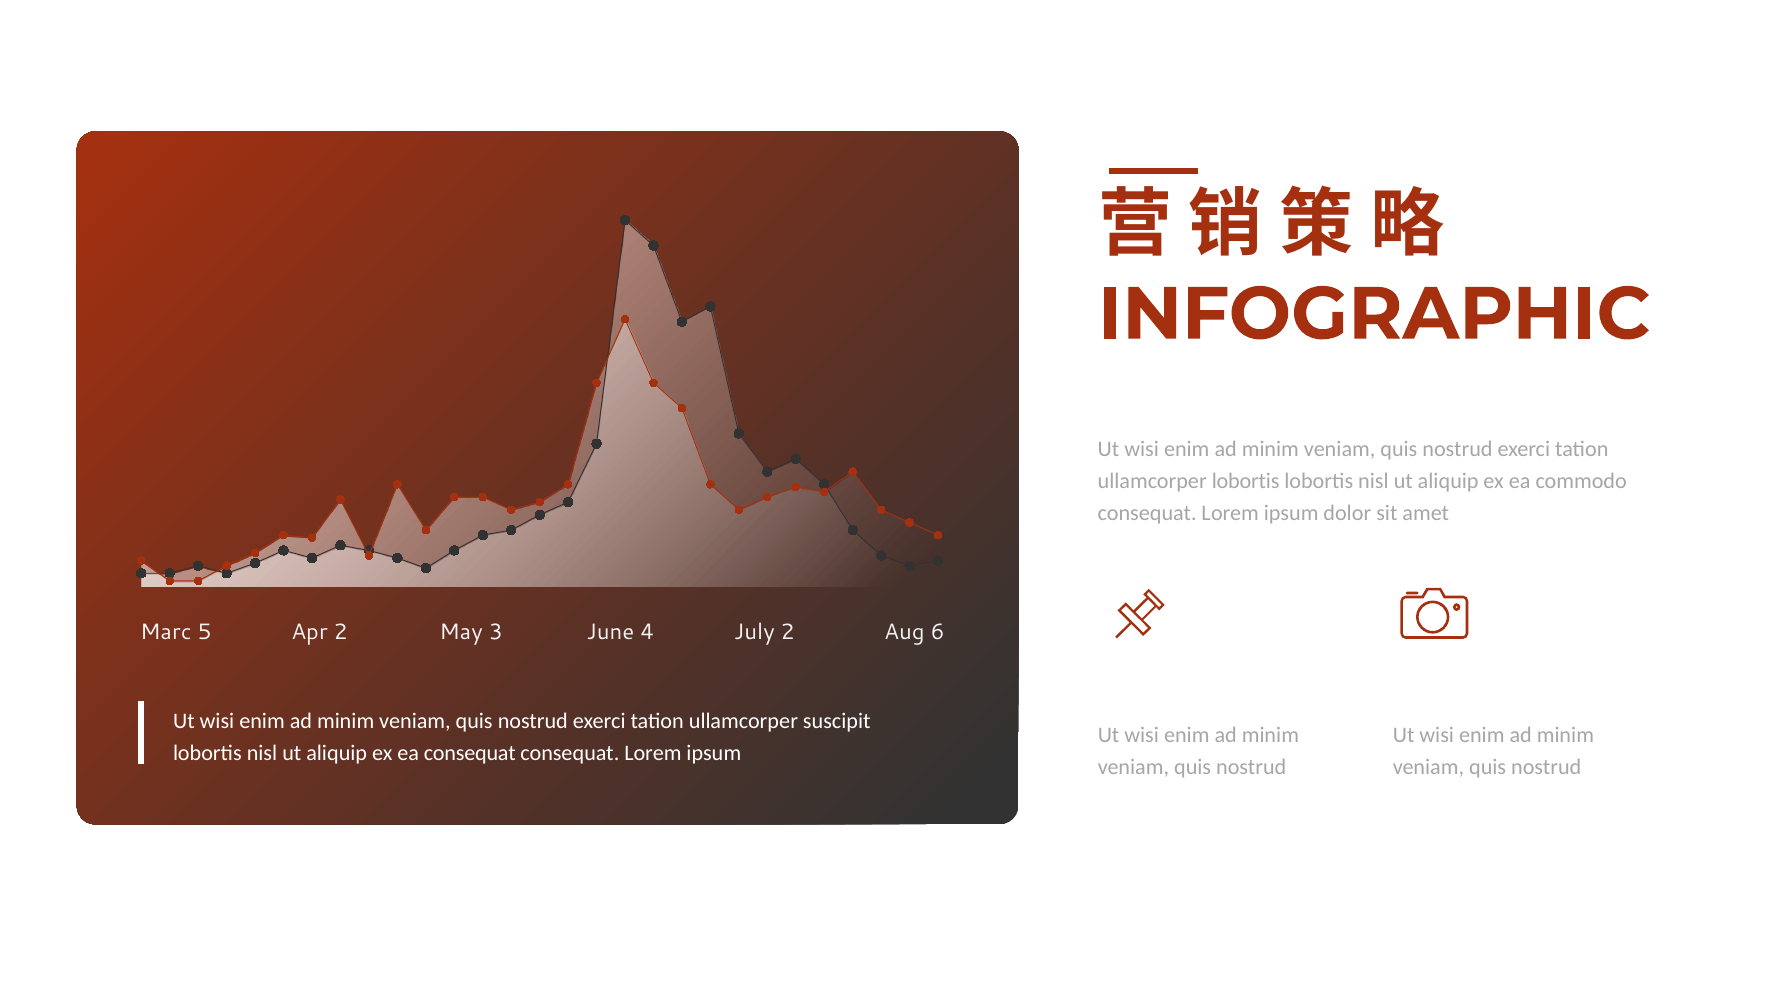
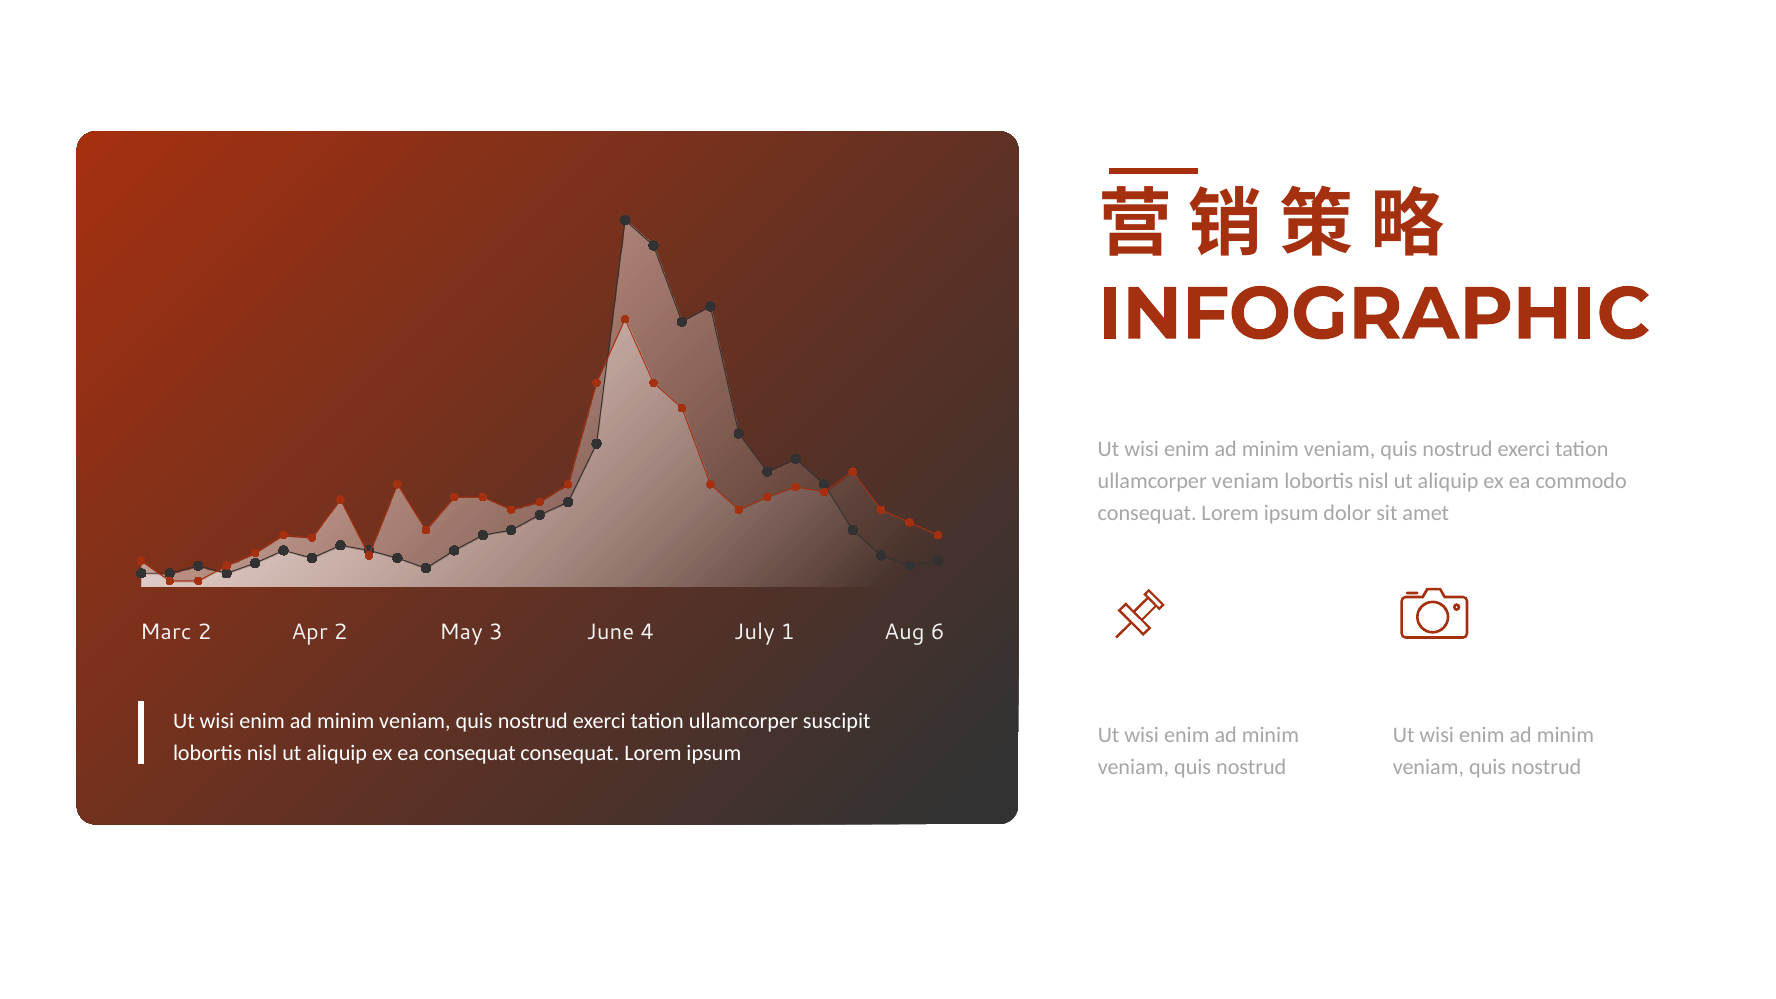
ullamcorper lobortis: lobortis -> veniam
Marc 5: 5 -> 2
July 2: 2 -> 1
